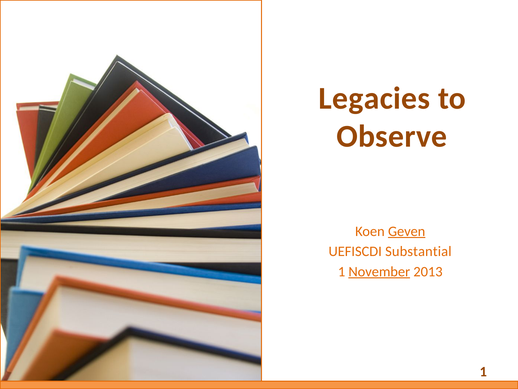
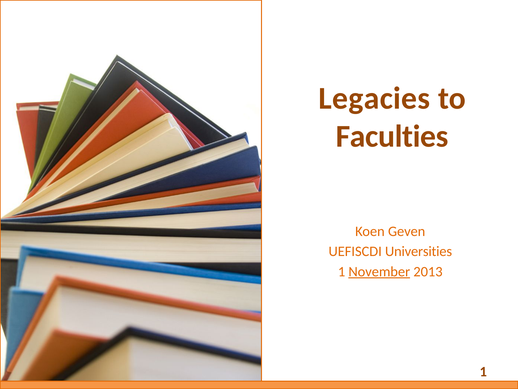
Observe: Observe -> Faculties
Geven underline: present -> none
Substantial: Substantial -> Universities
